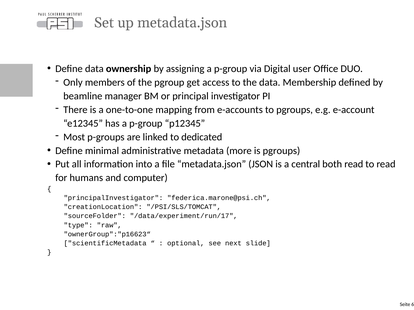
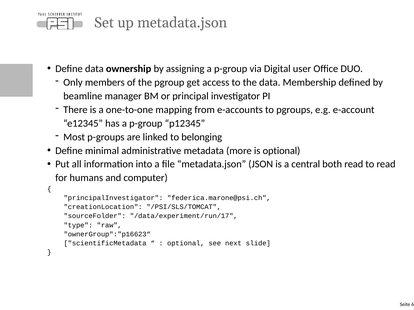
dedicated: dedicated -> belonging
is pgroups: pgroups -> optional
